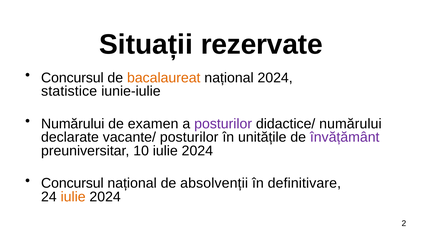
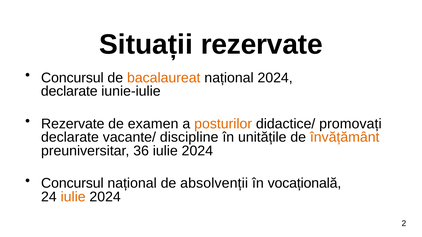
statistice at (69, 91): statistice -> declarate
Numărului at (73, 124): Numărului -> Rezervate
posturilor at (223, 124) colour: purple -> orange
didactice/ numărului: numărului -> promovați
vacante/ posturilor: posturilor -> discipline
învățământ colour: purple -> orange
10: 10 -> 36
definitivare: definitivare -> vocațională
